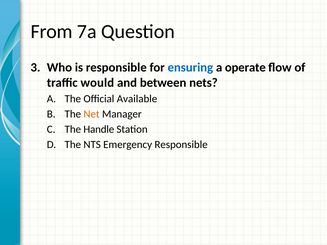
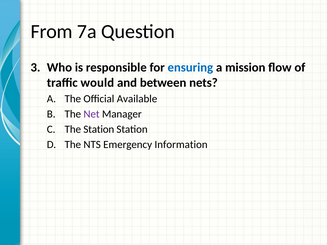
operate: operate -> mission
Net colour: orange -> purple
The Handle: Handle -> Station
Emergency Responsible: Responsible -> Information
